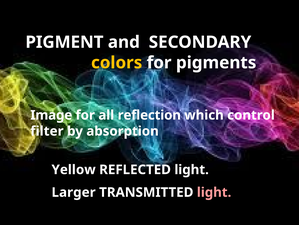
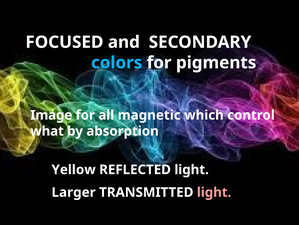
PIGMENT: PIGMENT -> FOCUSED
colors colour: yellow -> light blue
reflection: reflection -> magnetic
filter: filter -> what
